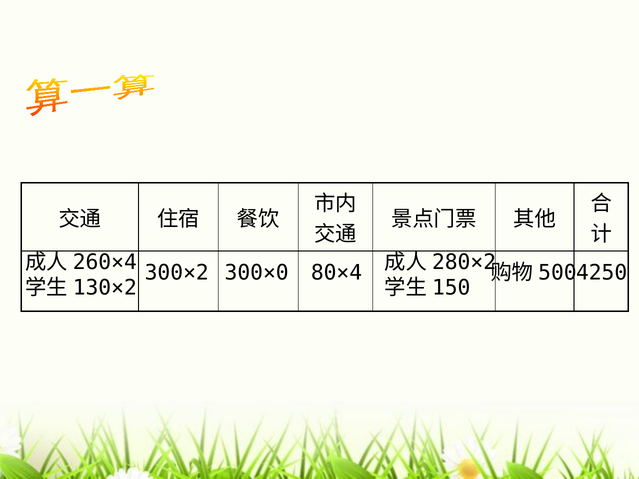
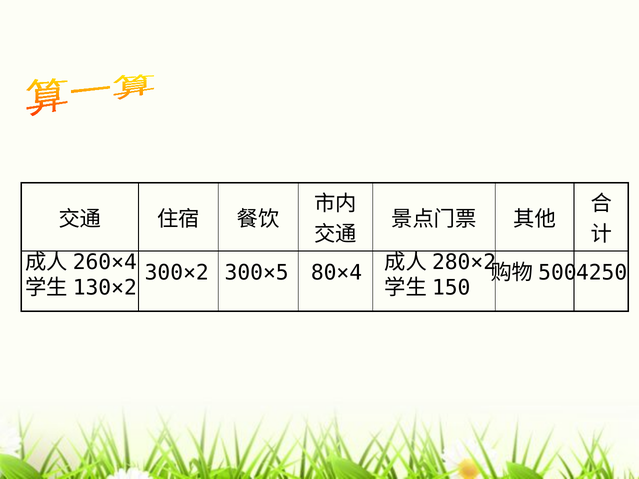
300×0: 300×0 -> 300×5
